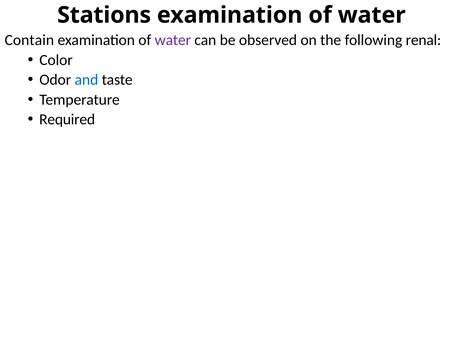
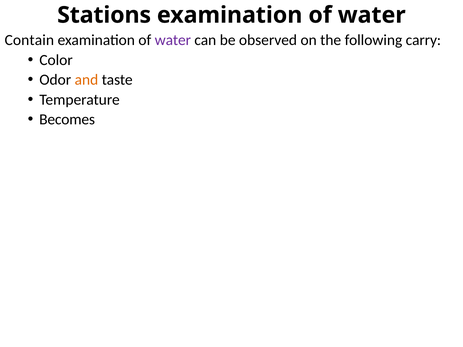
renal: renal -> carry
and colour: blue -> orange
Required: Required -> Becomes
